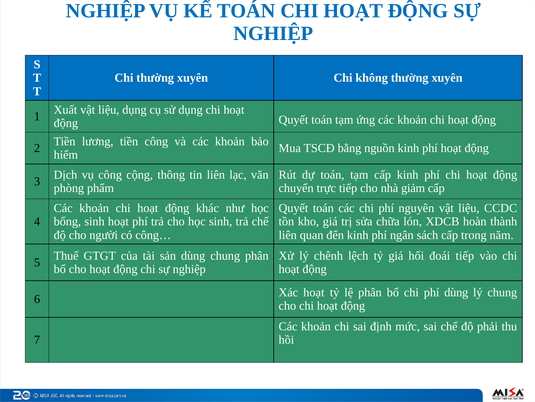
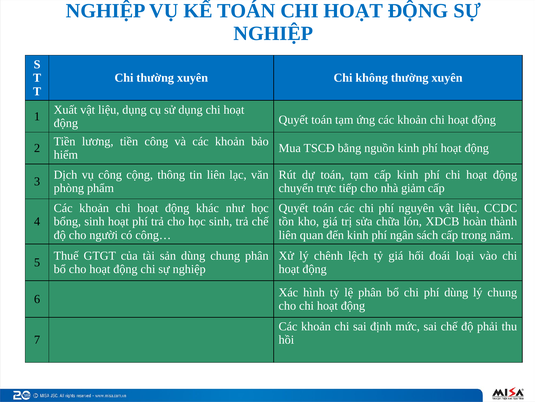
đoái tiếp: tiếp -> loại
Xác hoạt: hoạt -> hình
